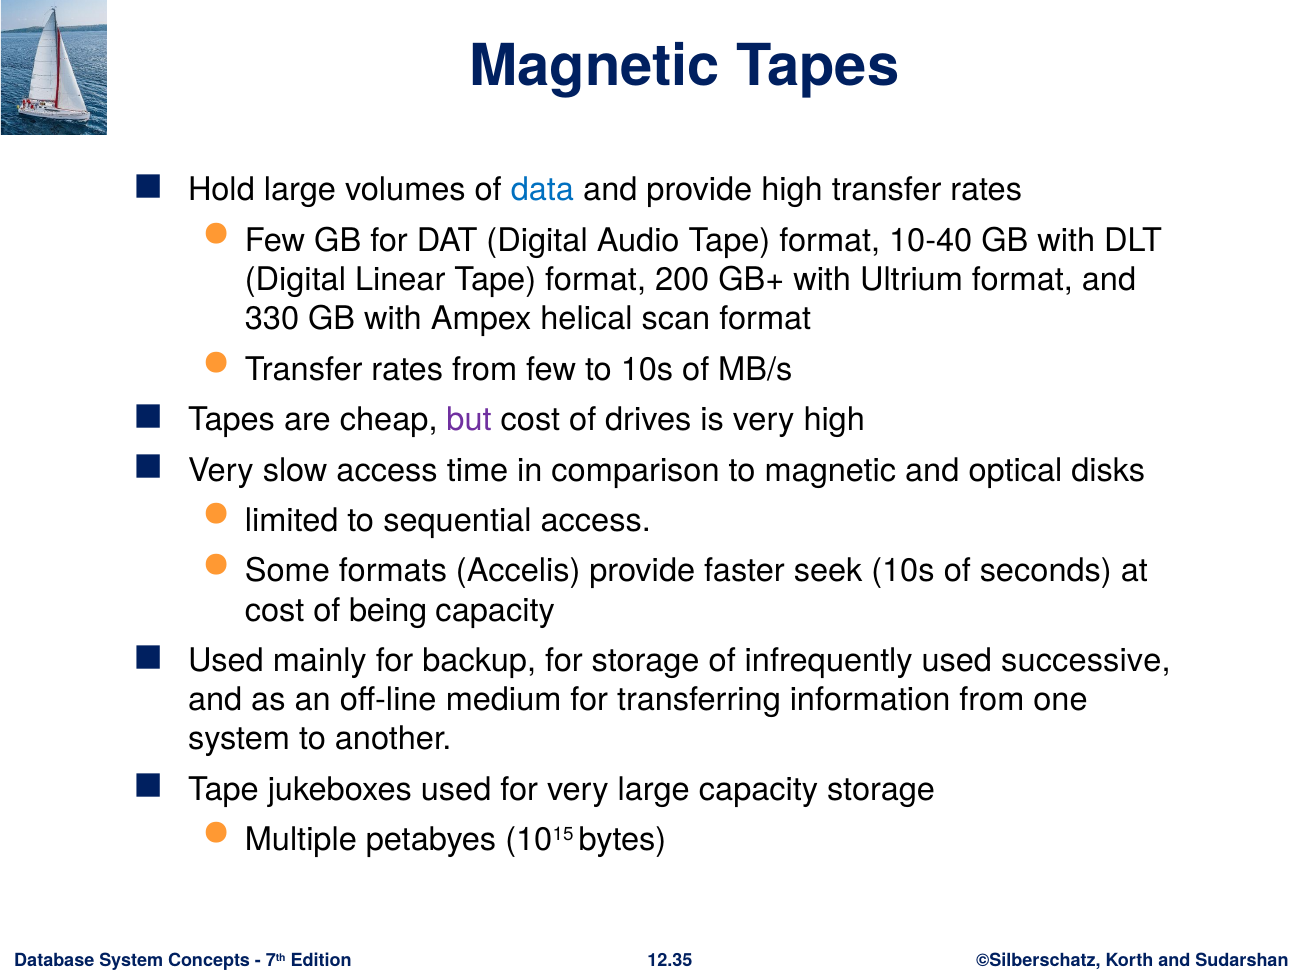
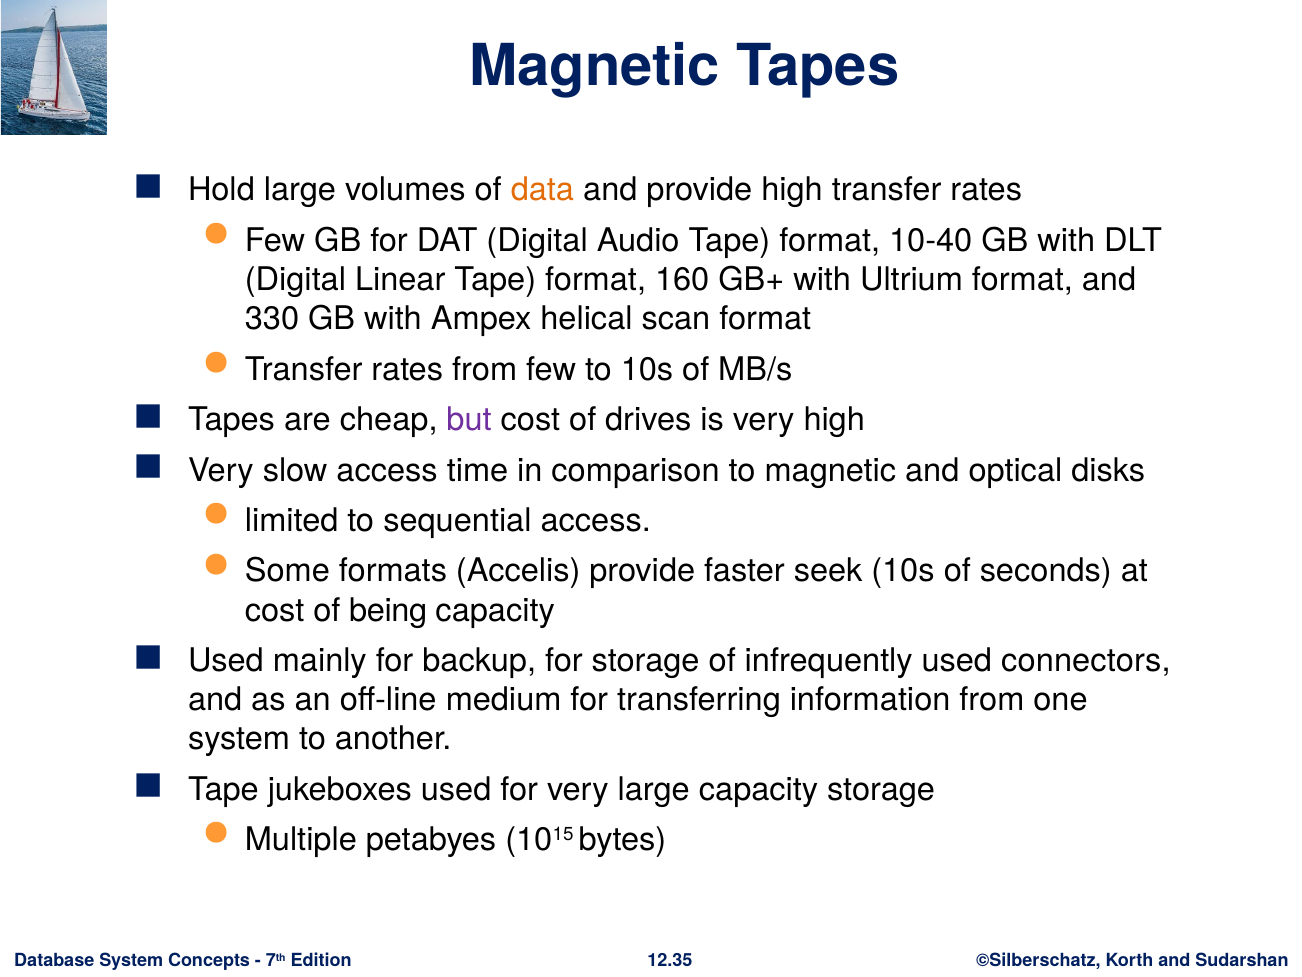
data colour: blue -> orange
200: 200 -> 160
successive: successive -> connectors
